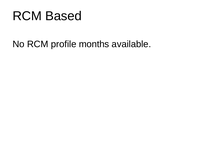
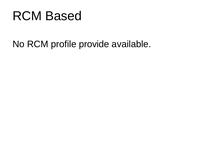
months: months -> provide
